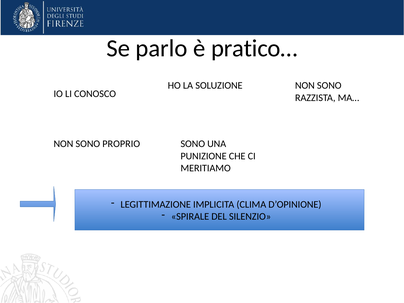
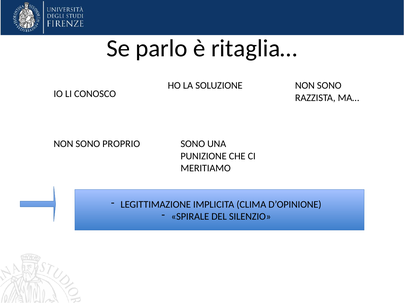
pratico…: pratico… -> ritaglia…
